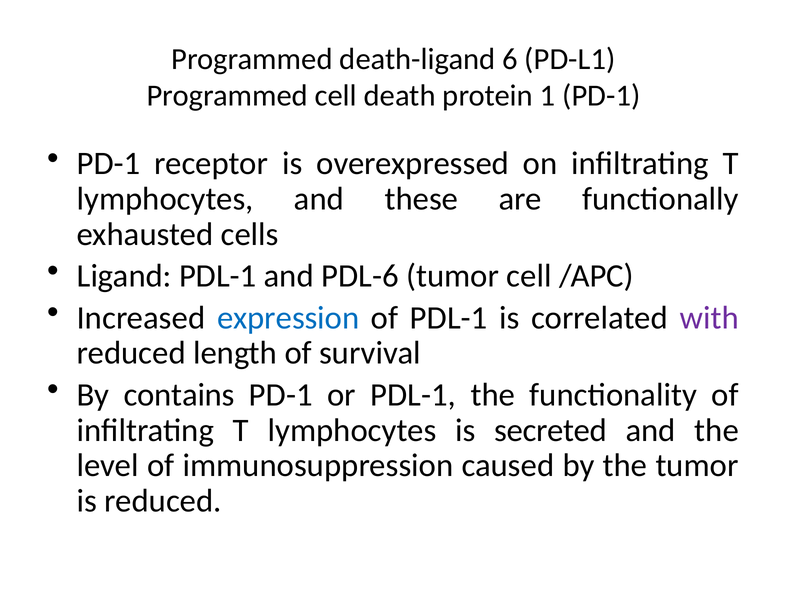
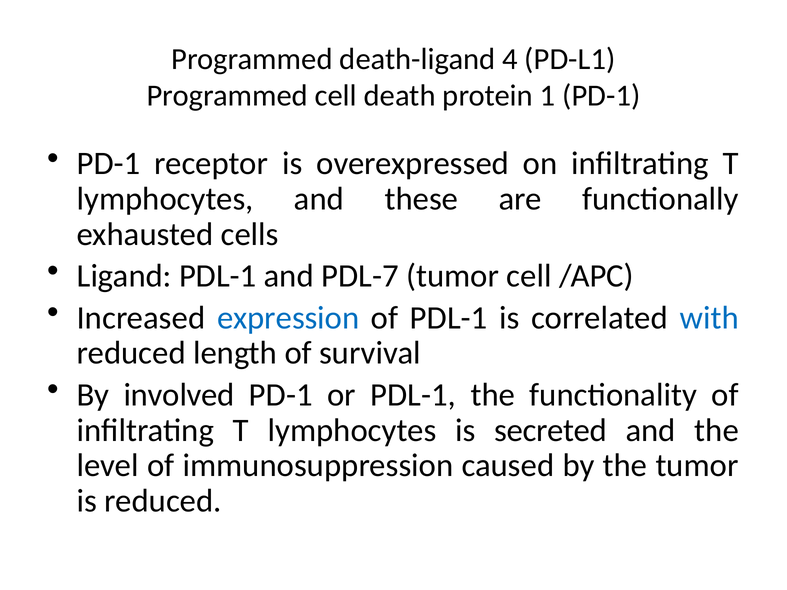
6: 6 -> 4
PDL-6: PDL-6 -> PDL-7
with colour: purple -> blue
contains: contains -> involved
